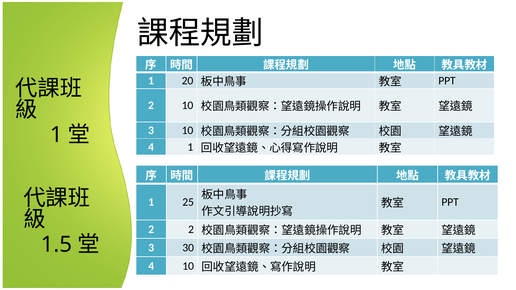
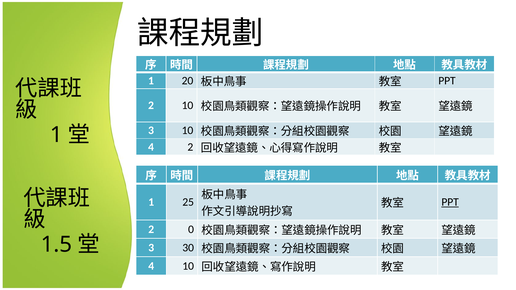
4 1: 1 -> 2
PPT at (450, 202) underline: none -> present
2 2: 2 -> 0
